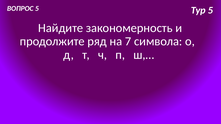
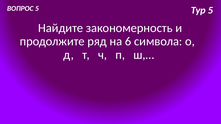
7: 7 -> 6
